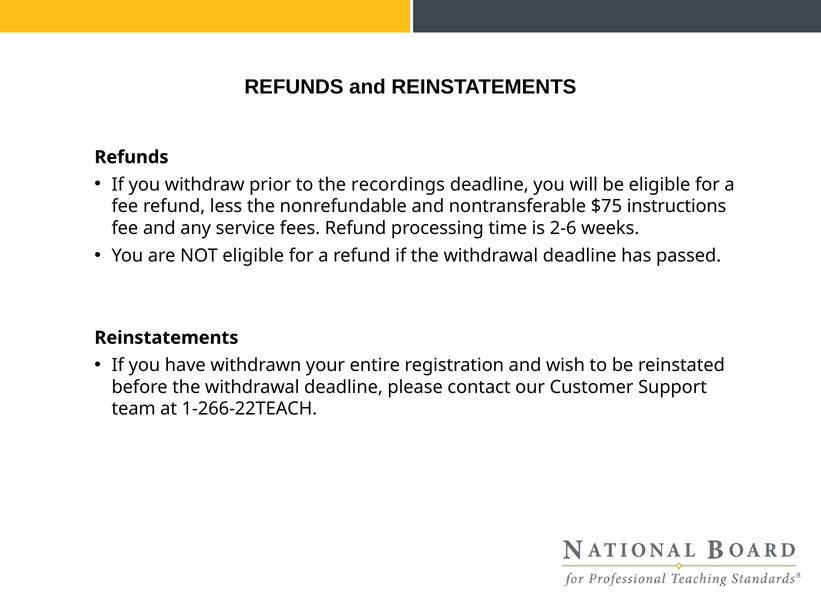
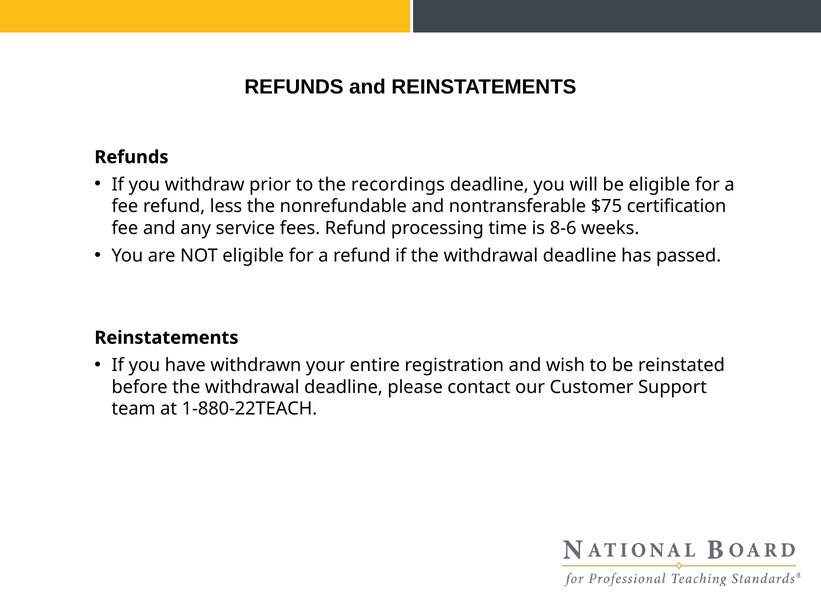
instructions: instructions -> certification
2-6: 2-6 -> 8-6
1-266-22TEACH: 1-266-22TEACH -> 1-880-22TEACH
